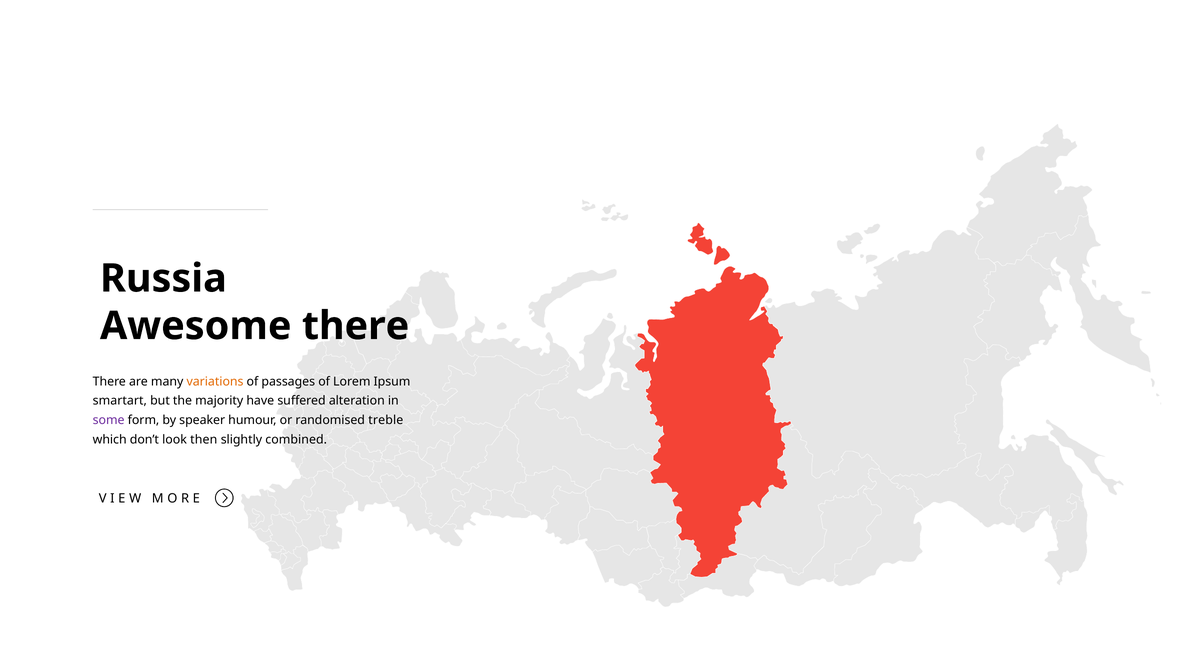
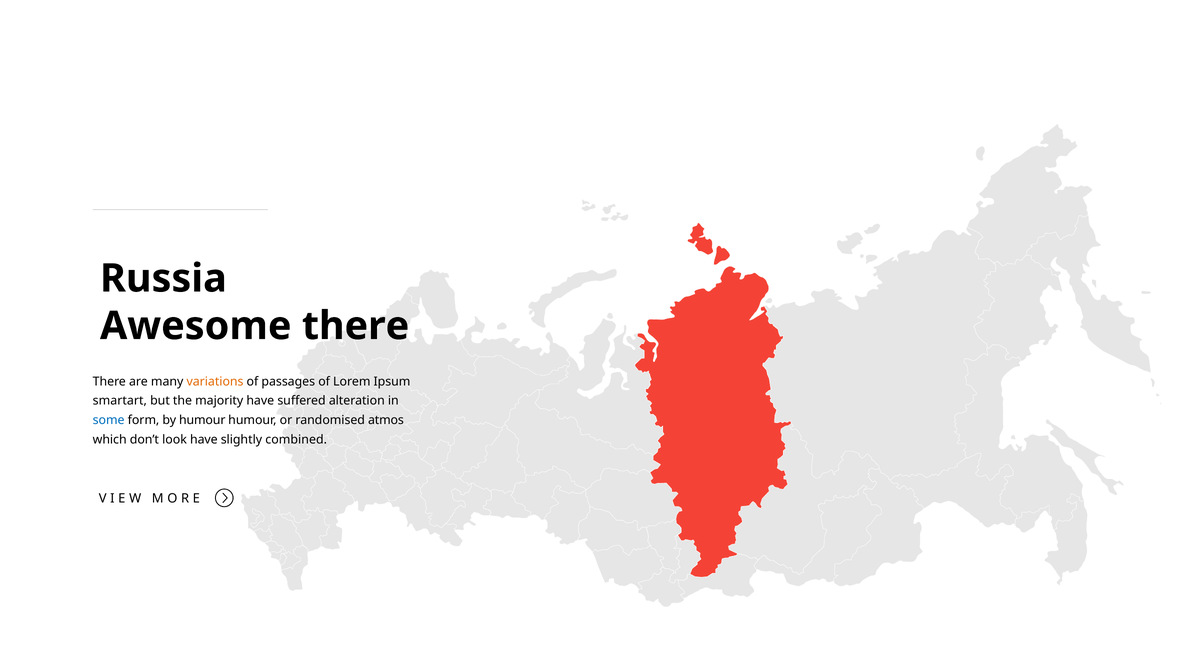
some colour: purple -> blue
by speaker: speaker -> humour
treble: treble -> atmos
look then: then -> have
